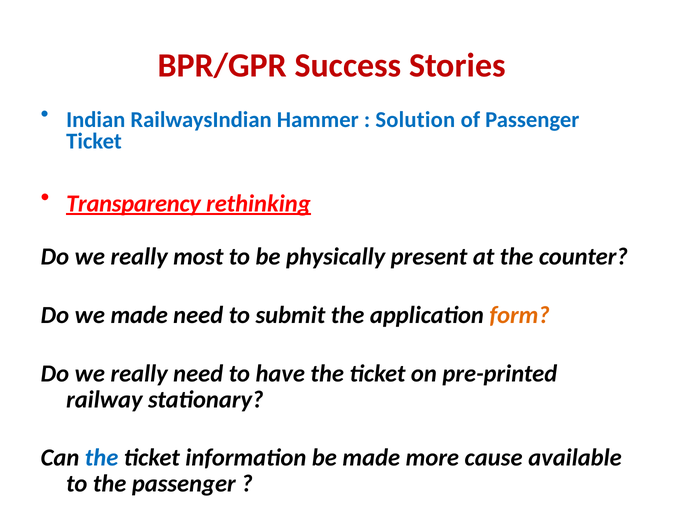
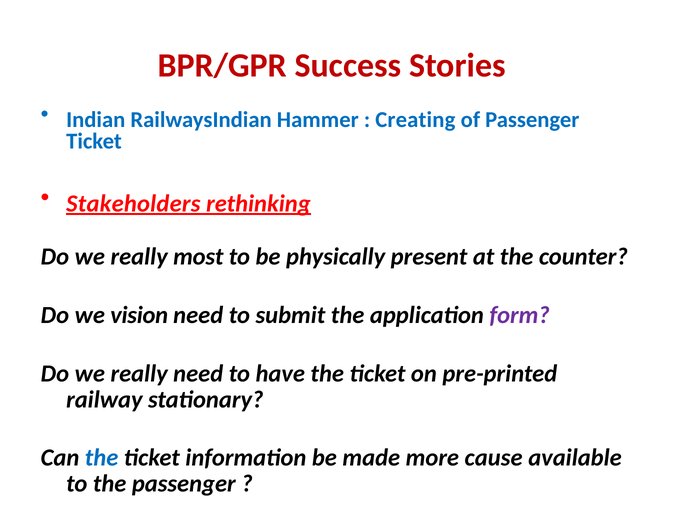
Solution: Solution -> Creating
Transparency: Transparency -> Stakeholders
we made: made -> vision
form colour: orange -> purple
